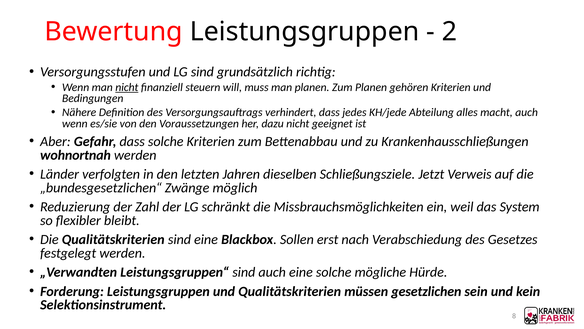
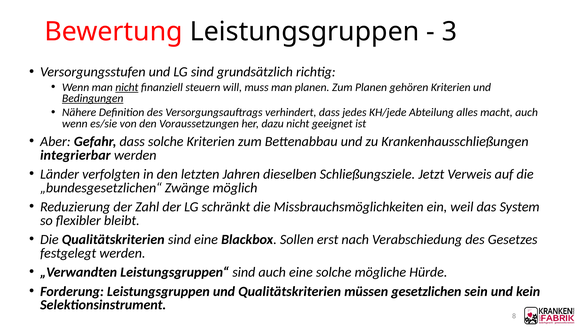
2: 2 -> 3
Bedingungen underline: none -> present
wohnortnah: wohnortnah -> integrierbar
